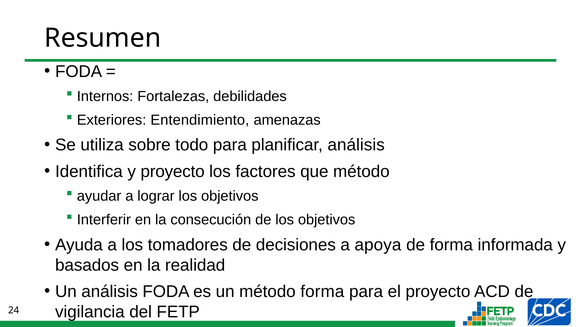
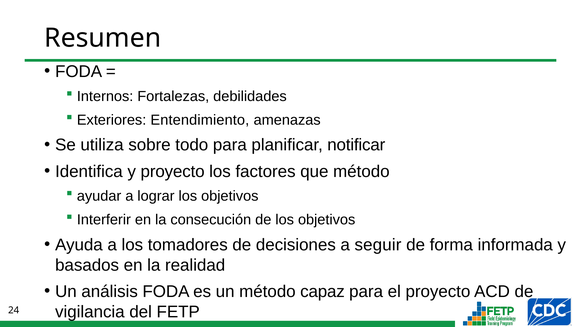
planificar análisis: análisis -> notificar
apoya: apoya -> seguir
método forma: forma -> capaz
